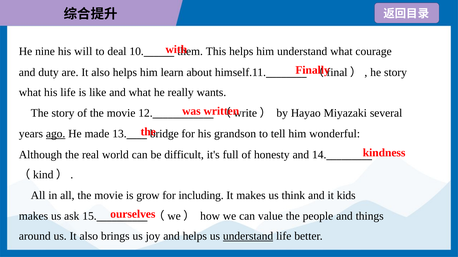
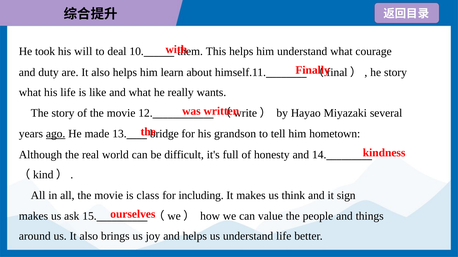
nine: nine -> took
wonderful: wonderful -> hometown
grow: grow -> class
kids: kids -> sign
understand at (248, 237) underline: present -> none
